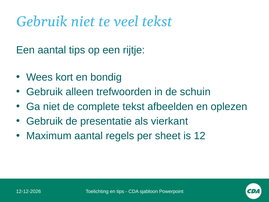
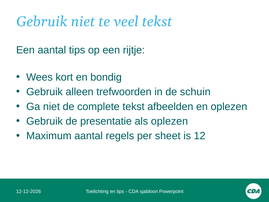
als vierkant: vierkant -> oplezen
